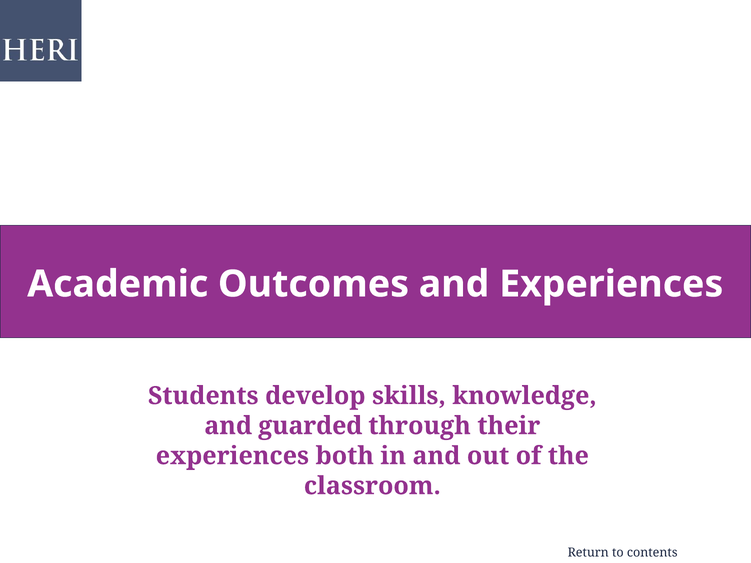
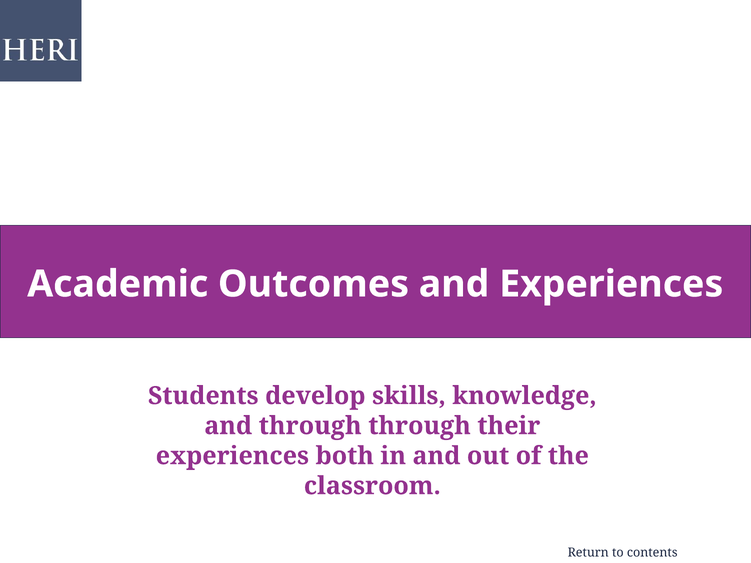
and guarded: guarded -> through
